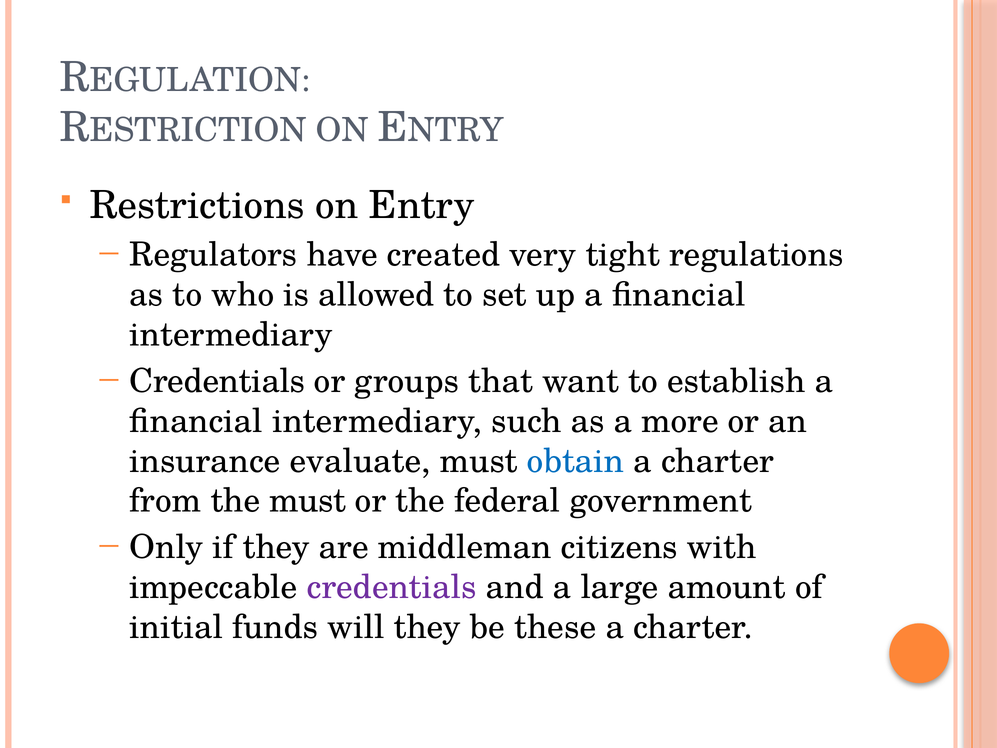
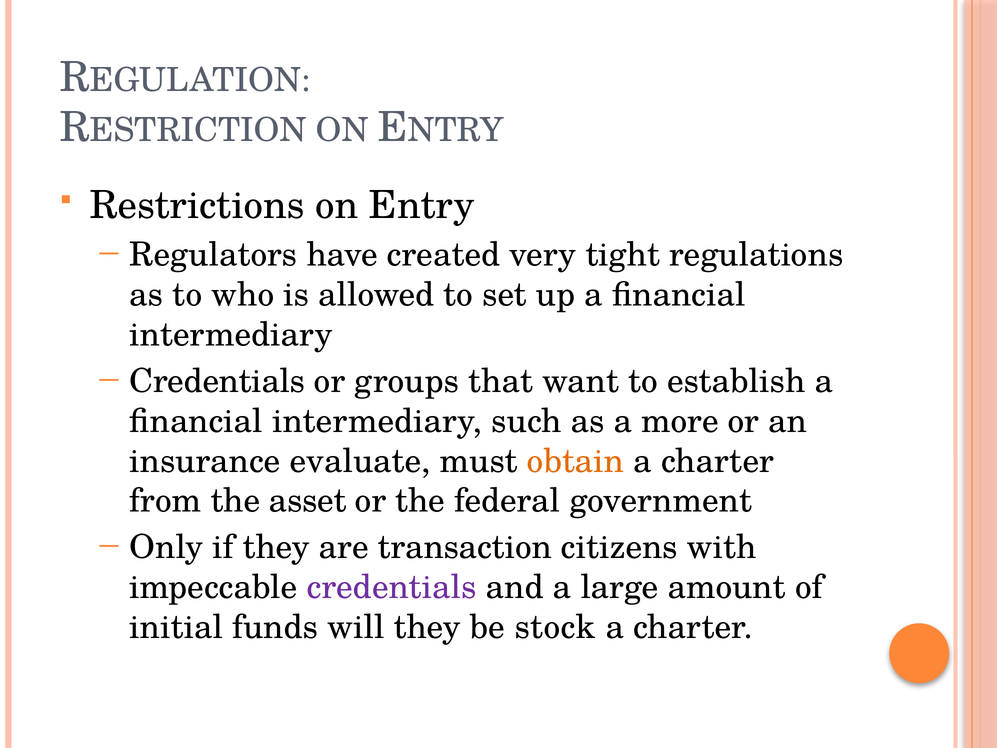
obtain colour: blue -> orange
the must: must -> asset
middleman: middleman -> transaction
these: these -> stock
